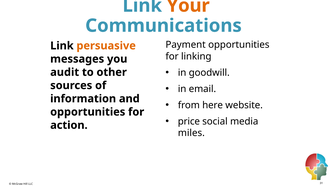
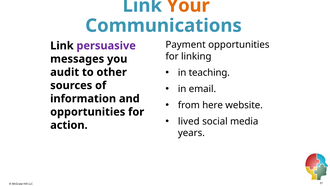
persuasive colour: orange -> purple
goodwill: goodwill -> teaching
price: price -> lived
miles: miles -> years
